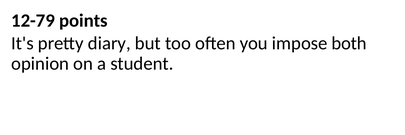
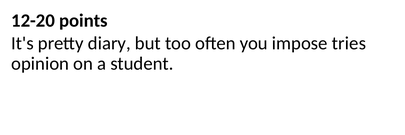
12-79: 12-79 -> 12-20
both: both -> tries
